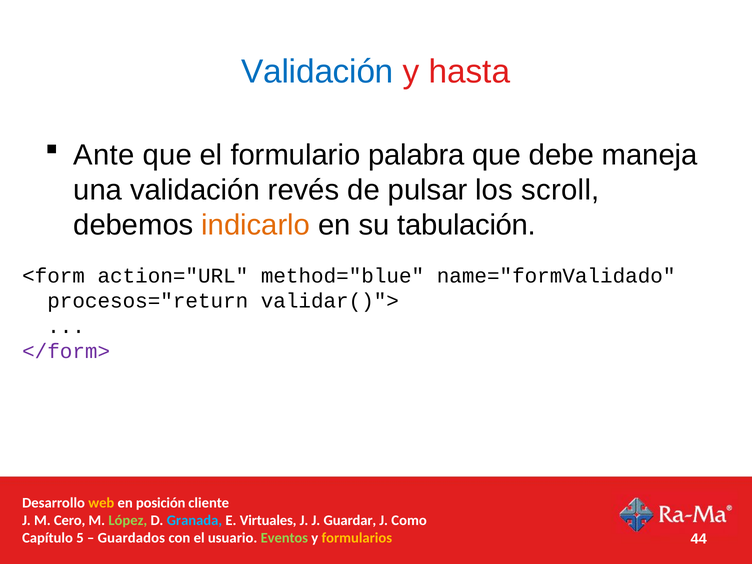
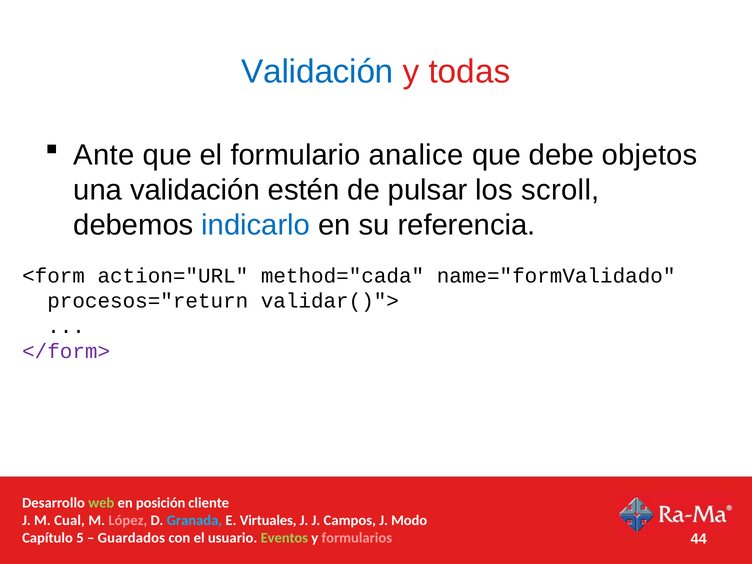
hasta: hasta -> todas
palabra: palabra -> analice
maneja: maneja -> objetos
revés: revés -> estén
indicarlo colour: orange -> blue
tabulación: tabulación -> referencia
method="blue: method="blue -> method="cada
web colour: yellow -> light green
Cero: Cero -> Cual
López colour: light green -> pink
Guardar: Guardar -> Campos
Como: Como -> Modo
formularios colour: yellow -> pink
